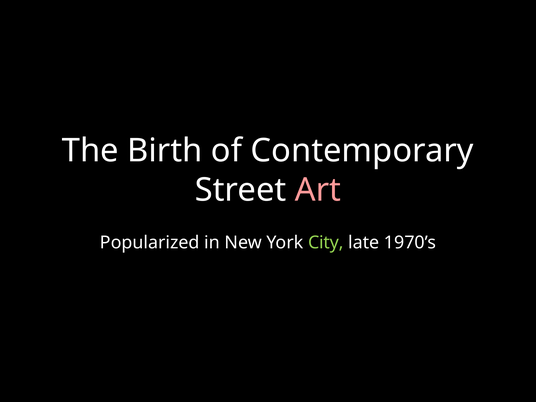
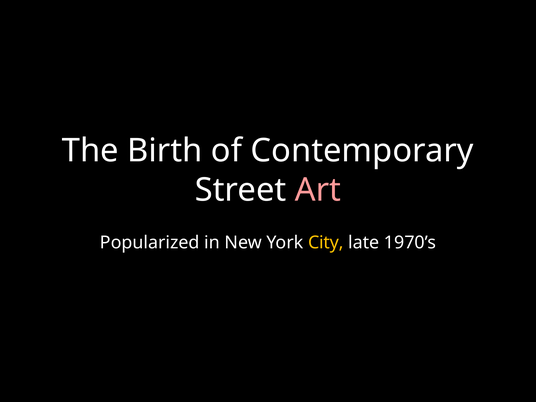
City colour: light green -> yellow
